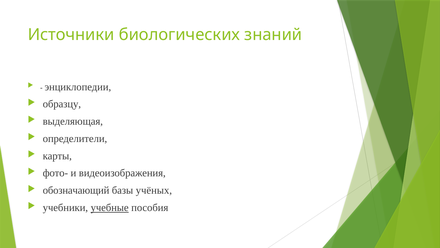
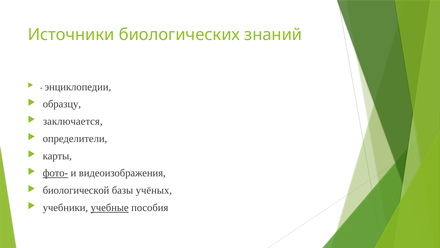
выделяющая: выделяющая -> заключается
фото- underline: none -> present
обозначающий: обозначающий -> биологической
